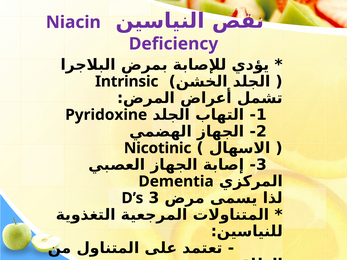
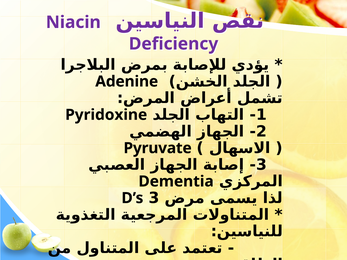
Intrinsic: Intrinsic -> Adenine
Nicotinic: Nicotinic -> Pyruvate
